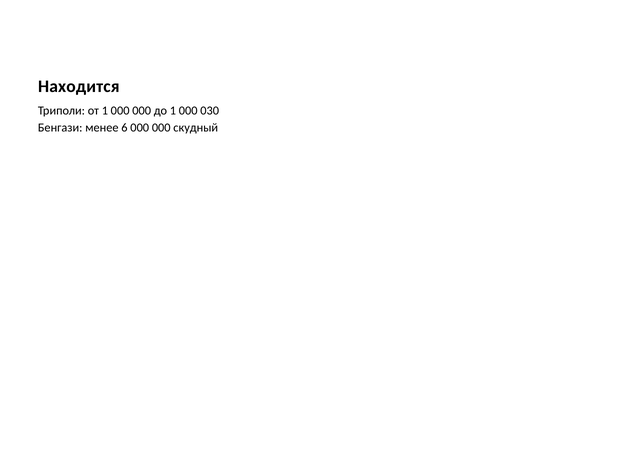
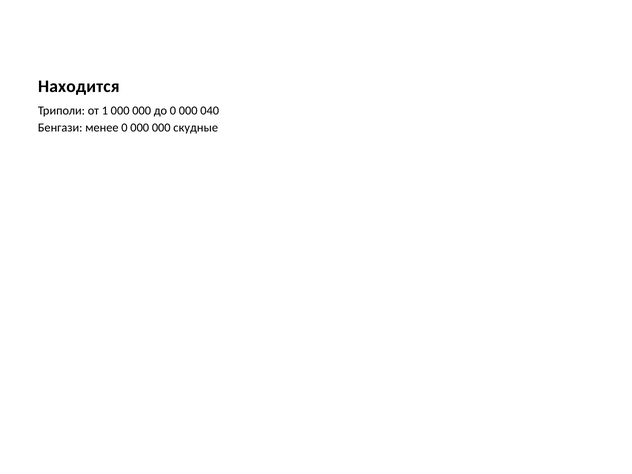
до 1: 1 -> 0
030: 030 -> 040
менее 6: 6 -> 0
скудный: скудный -> скудные
